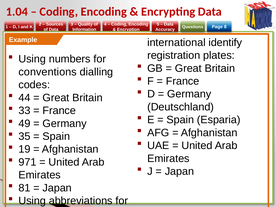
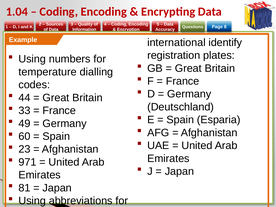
conventions: conventions -> temperature
35: 35 -> 60
19: 19 -> 23
